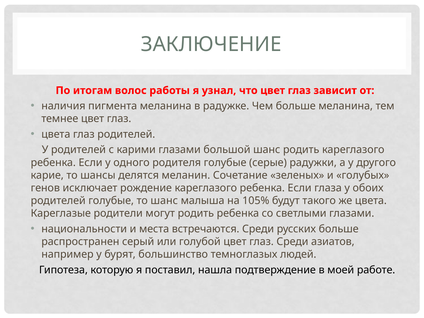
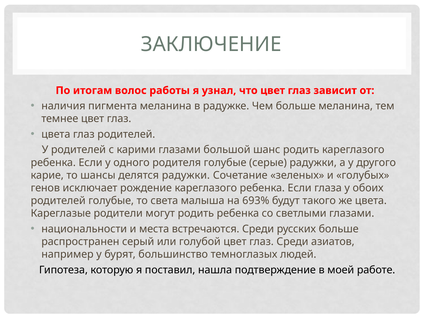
делятся меланин: меланин -> радужки
то шанс: шанс -> света
105%: 105% -> 693%
